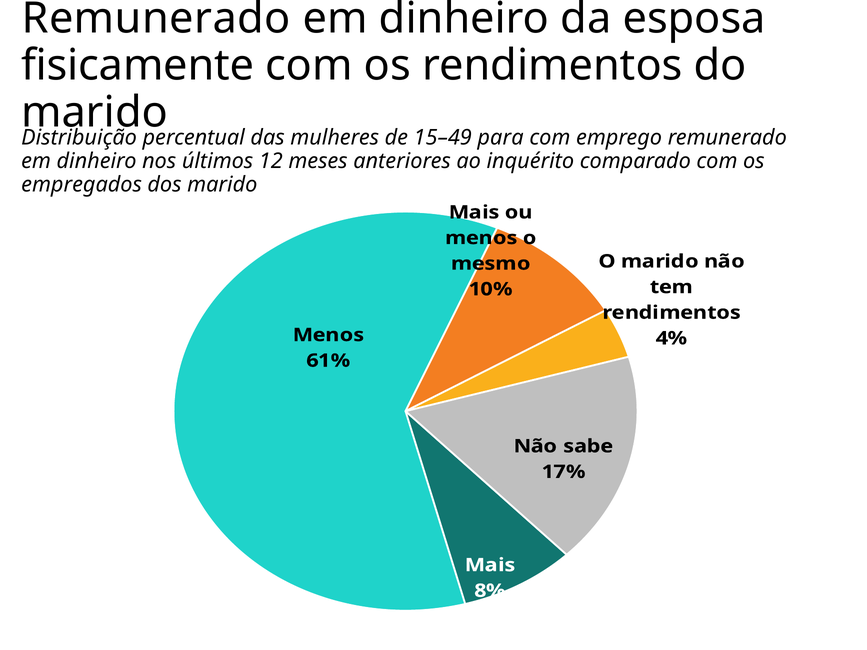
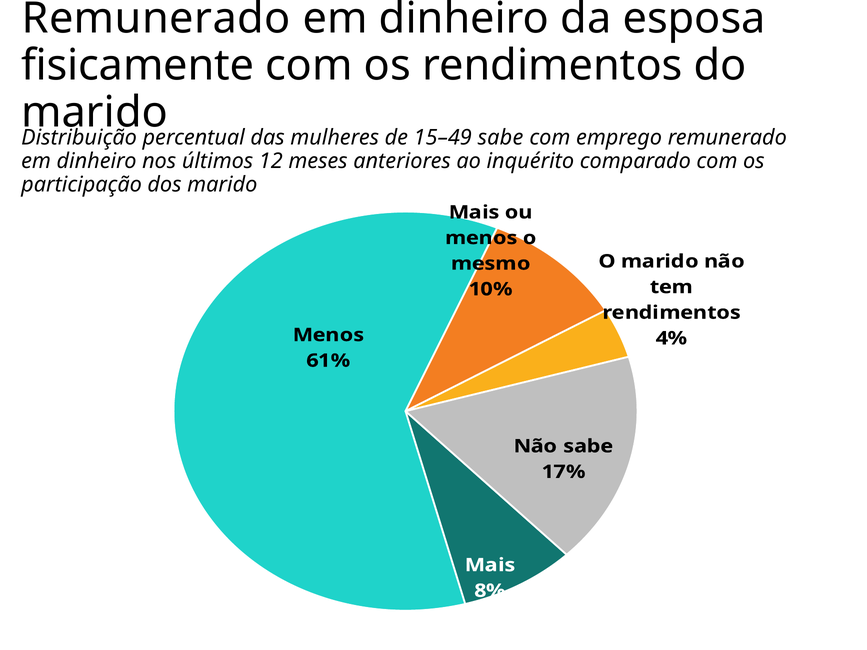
15–49 para: para -> sabe
empregados: empregados -> participação
